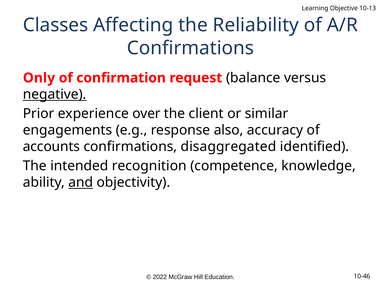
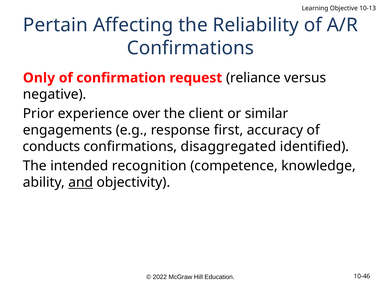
Classes: Classes -> Pertain
balance: balance -> reliance
negative underline: present -> none
also: also -> first
accounts: accounts -> conducts
